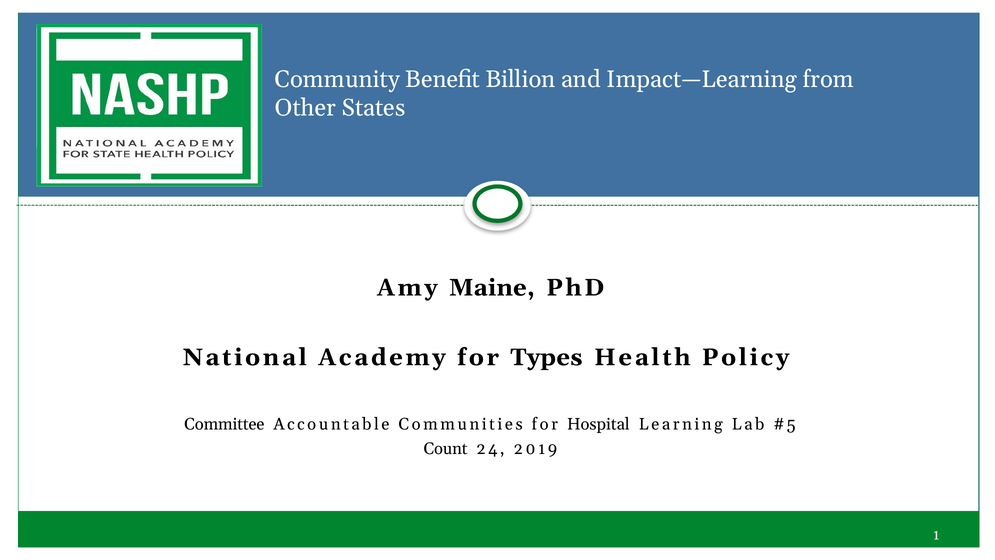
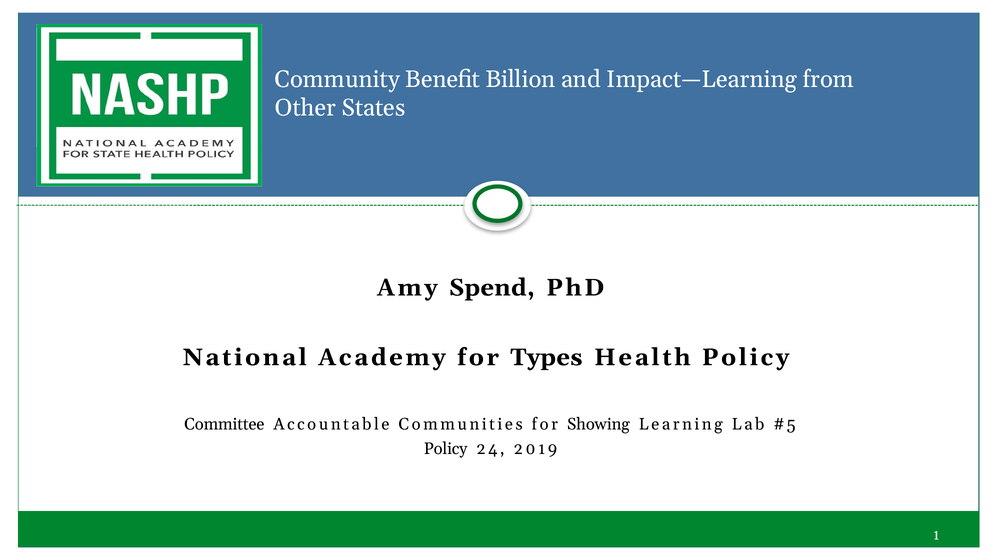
Maine: Maine -> Spend
Hospital: Hospital -> Showing
Count at (446, 448): Count -> Policy
